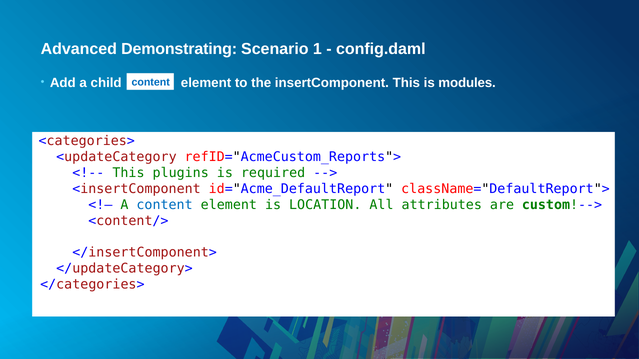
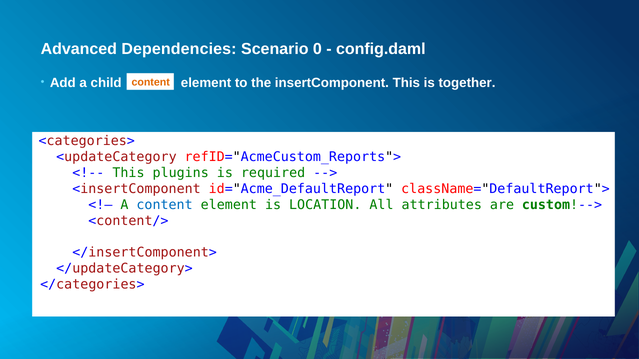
Demonstrating: Demonstrating -> Dependencies
1: 1 -> 0
modules: modules -> together
content at (151, 82) colour: blue -> orange
